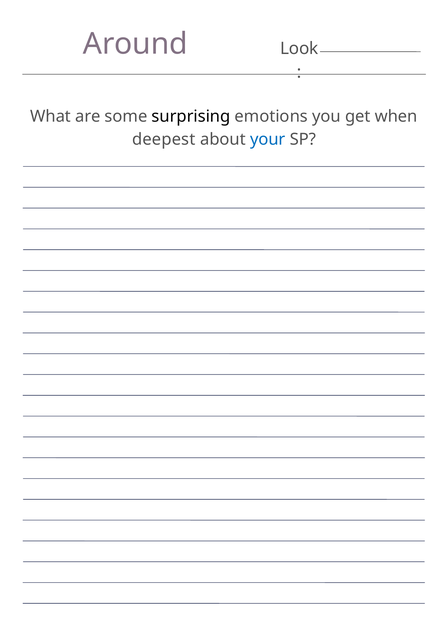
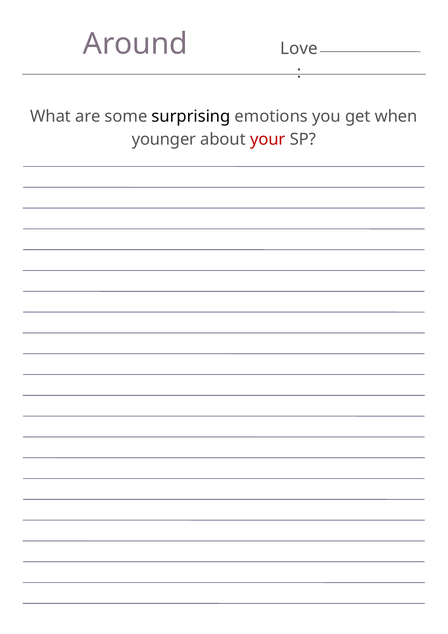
Look: Look -> Love
deepest: deepest -> younger
your colour: blue -> red
